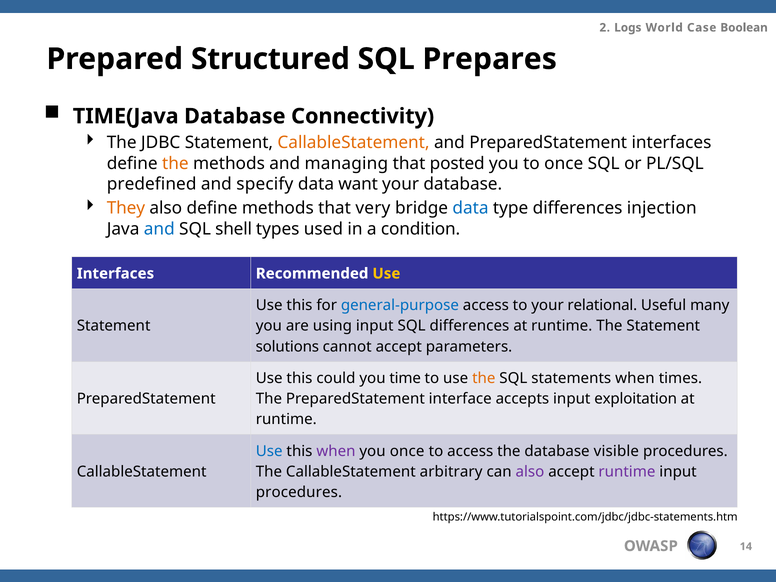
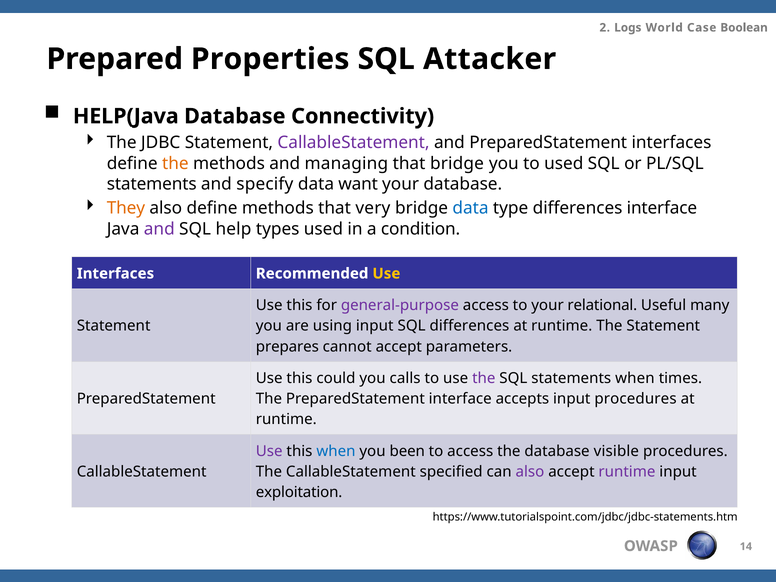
Structured: Structured -> Properties
Prepares: Prepares -> Attacker
TIME(Java: TIME(Java -> HELP(Java
CallableStatement at (354, 143) colour: orange -> purple
that posted: posted -> bridge
to once: once -> used
predefined at (152, 184): predefined -> statements
differences injection: injection -> interface
and at (159, 229) colour: blue -> purple
shell: shell -> help
general-purpose colour: blue -> purple
solutions: solutions -> prepares
time: time -> calls
the at (484, 378) colour: orange -> purple
input exploitation: exploitation -> procedures
Use at (269, 451) colour: blue -> purple
when at (336, 451) colour: purple -> blue
you once: once -> been
arbitrary: arbitrary -> specified
procedures at (299, 492): procedures -> exploitation
